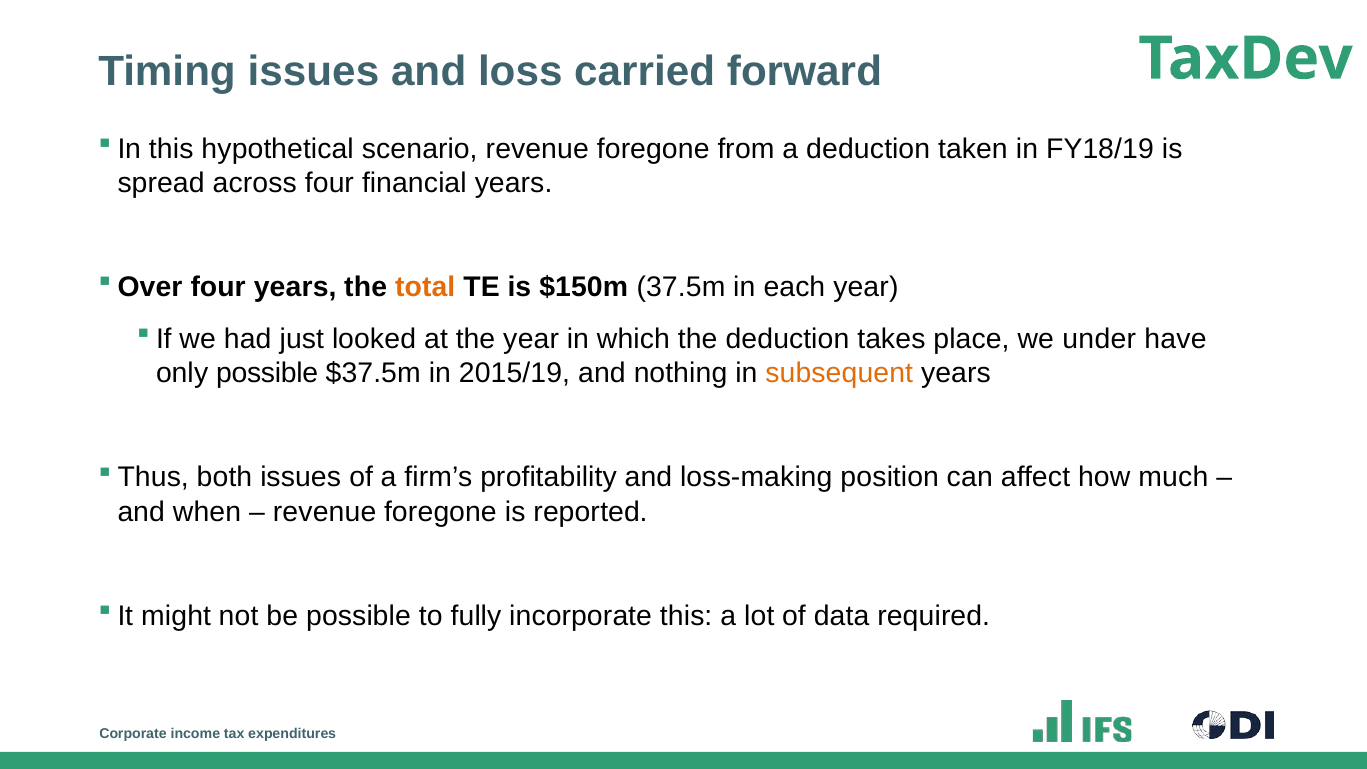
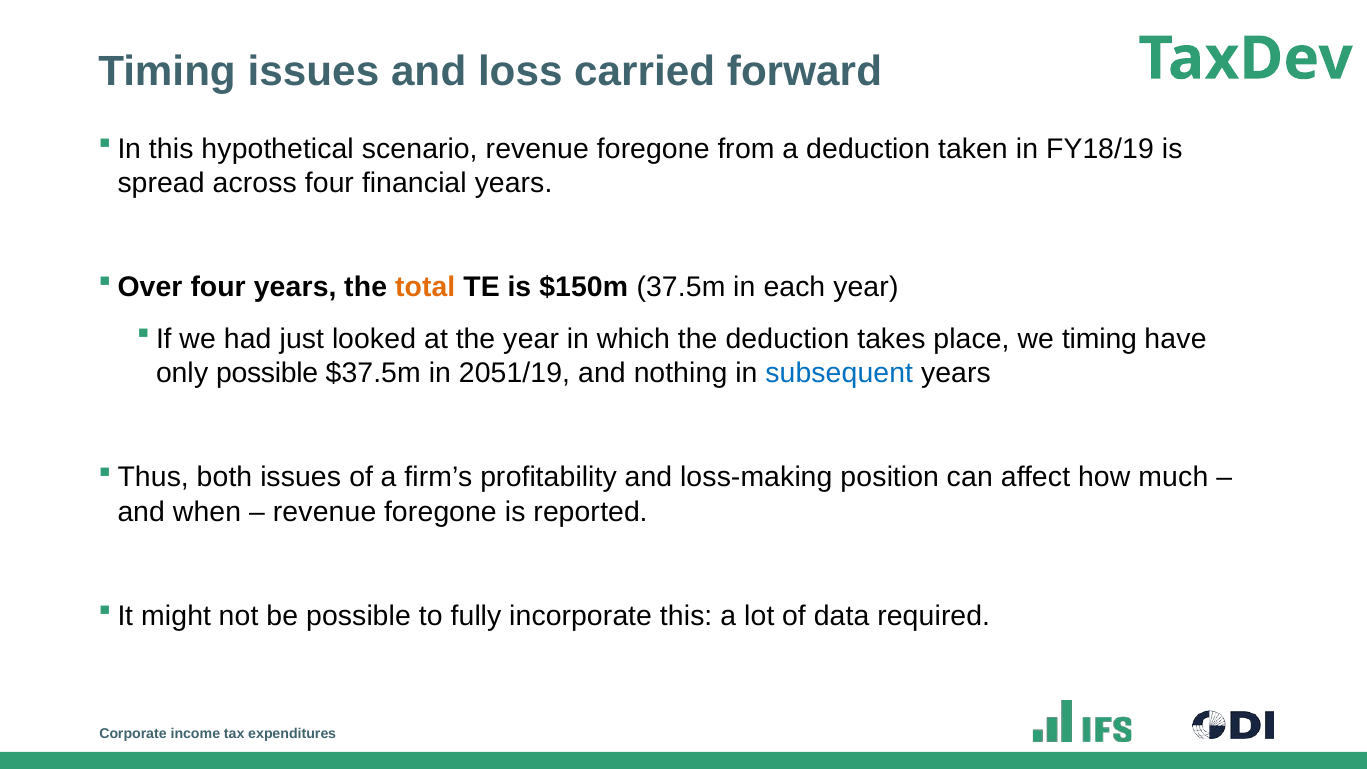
we under: under -> timing
2015/19: 2015/19 -> 2051/19
subsequent colour: orange -> blue
